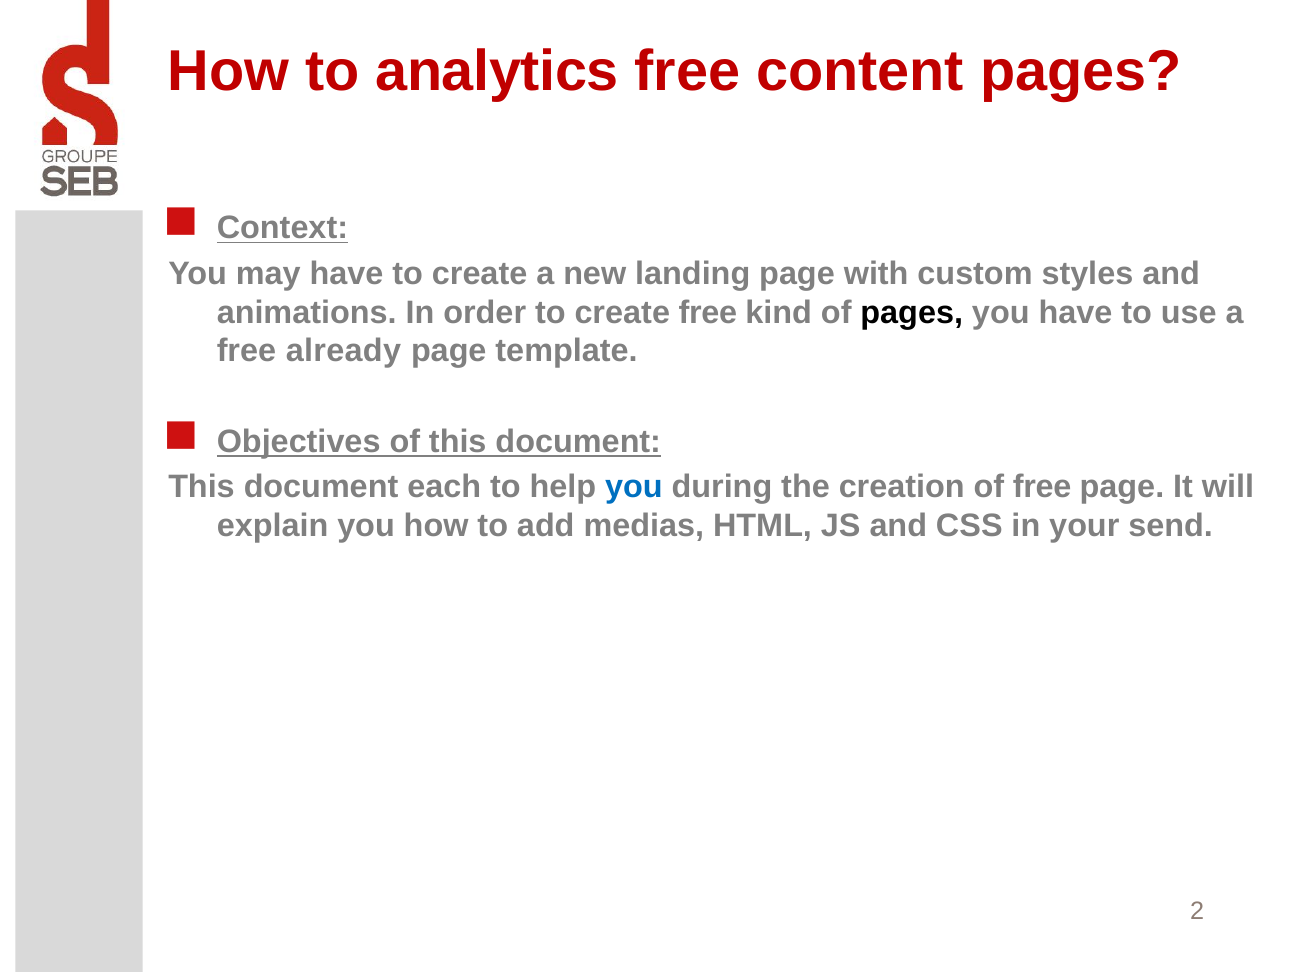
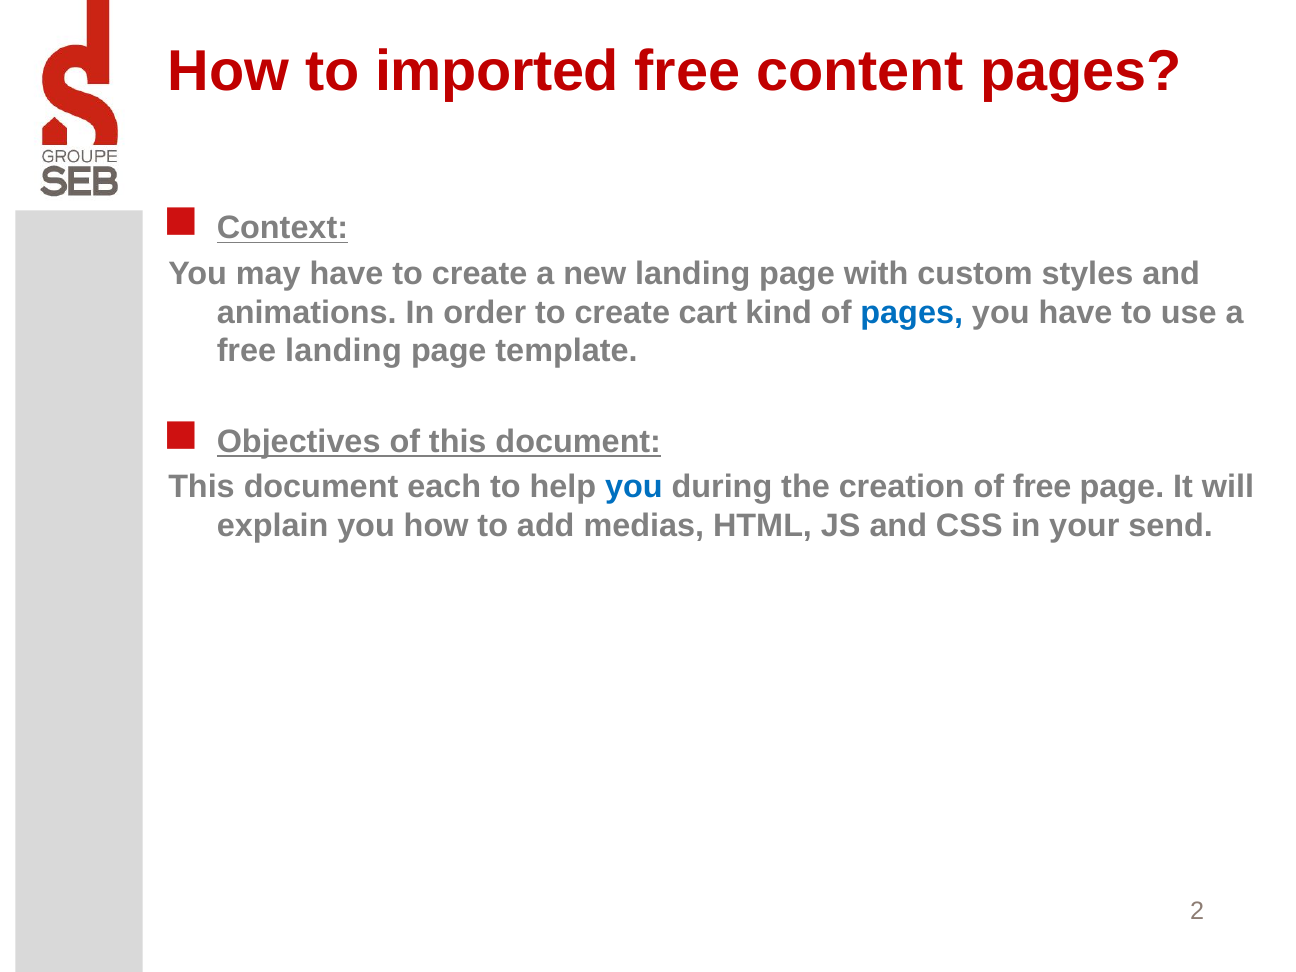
analytics: analytics -> imported
create free: free -> cart
pages at (912, 312) colour: black -> blue
free already: already -> landing
